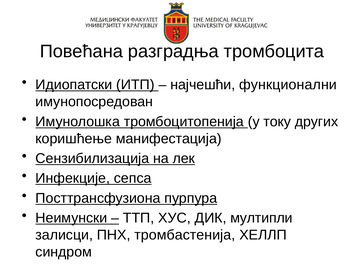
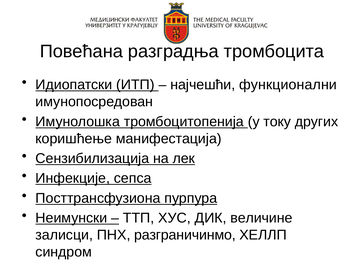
мултипли: мултипли -> величине
тромбастенија: тромбастенија -> разграничинмо
